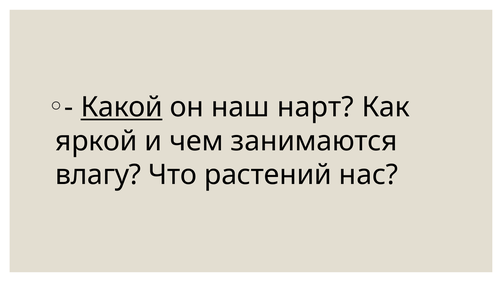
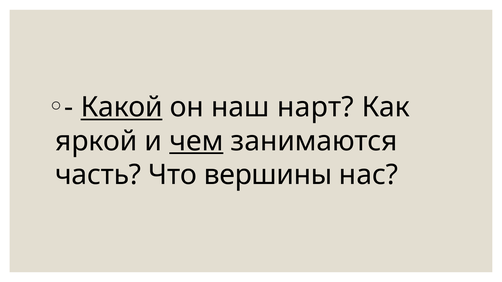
чем underline: none -> present
влагу: влагу -> часть
растений: растений -> вершины
